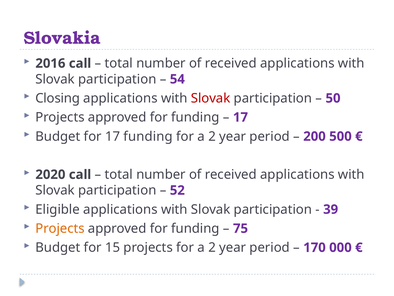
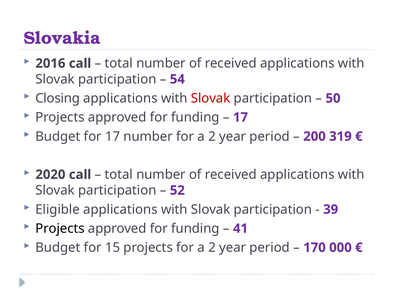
17 funding: funding -> number
500: 500 -> 319
Projects at (60, 228) colour: orange -> black
75: 75 -> 41
